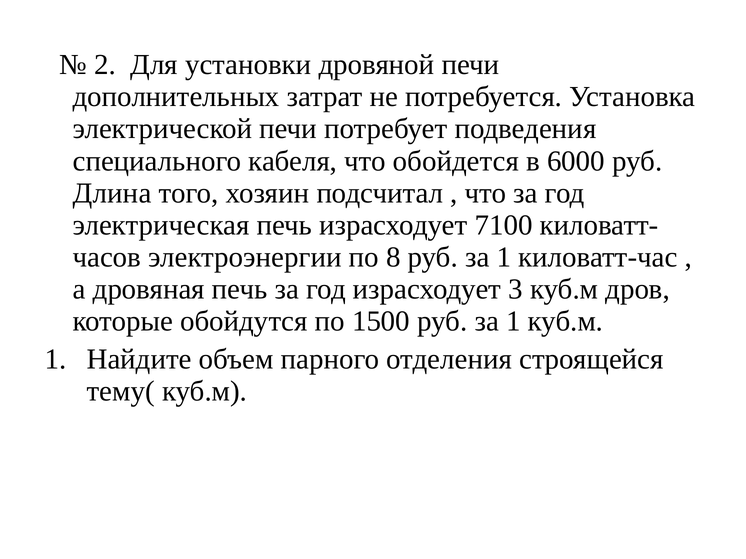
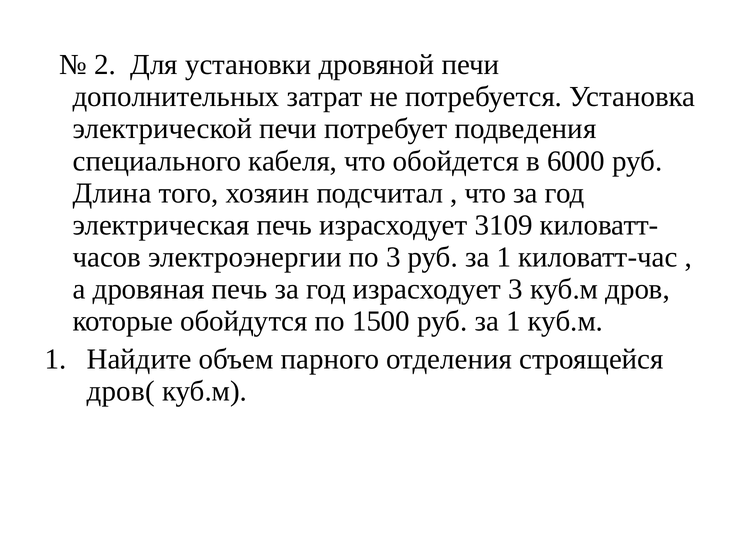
7100: 7100 -> 3109
по 8: 8 -> 3
тему(: тему( -> дров(
